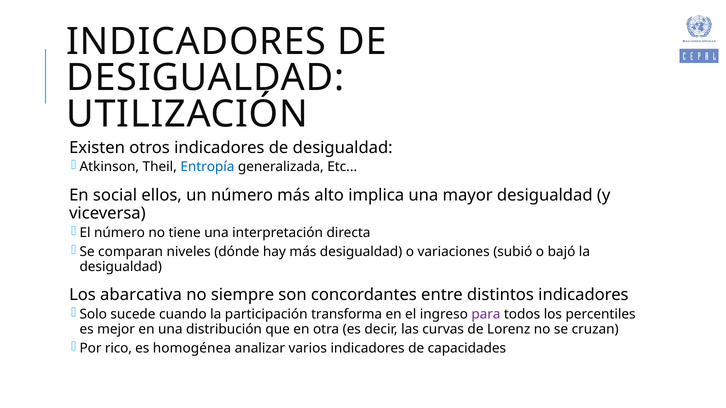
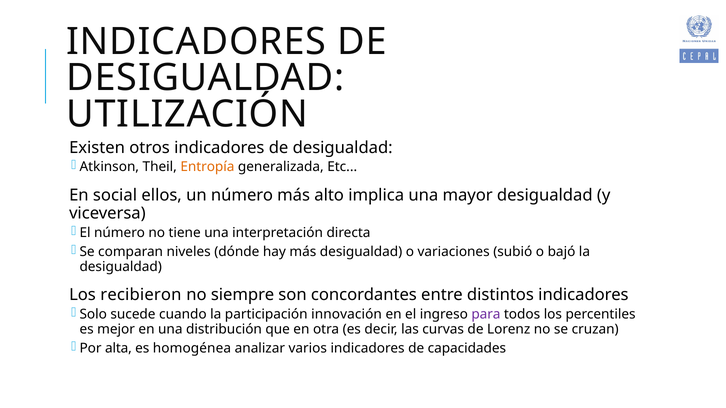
Entropía colour: blue -> orange
abarcativa: abarcativa -> recibieron
transforma: transforma -> innovación
rico: rico -> alta
